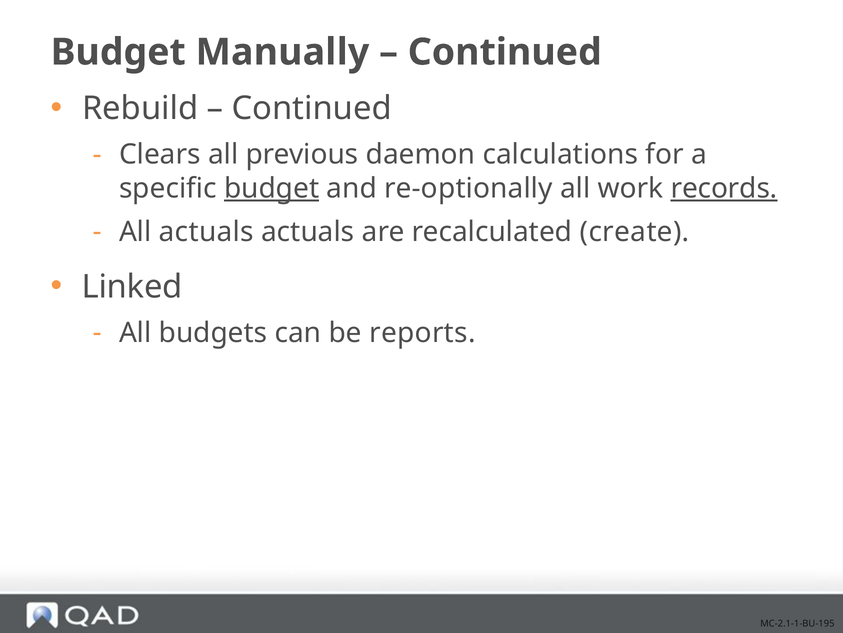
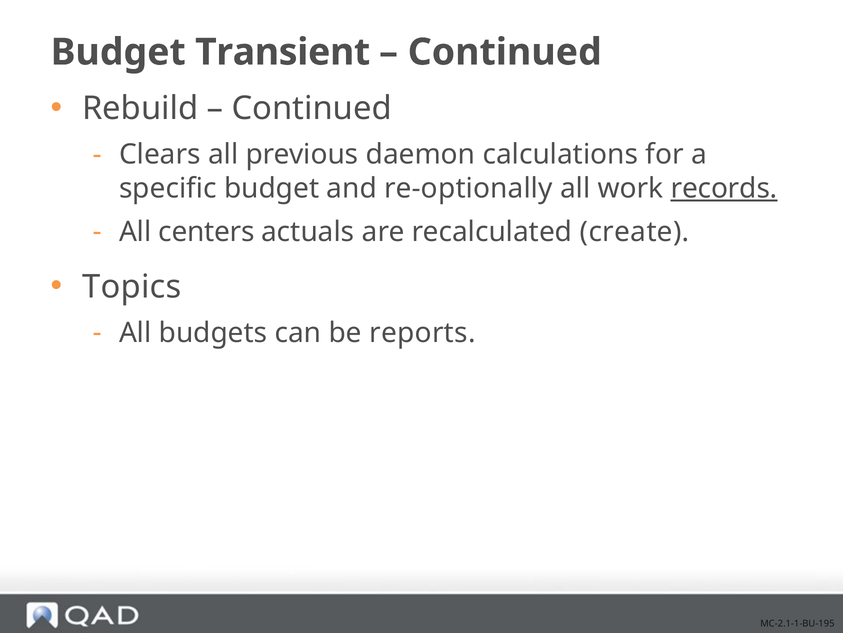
Manually: Manually -> Transient
budget at (272, 188) underline: present -> none
All actuals: actuals -> centers
Linked: Linked -> Topics
